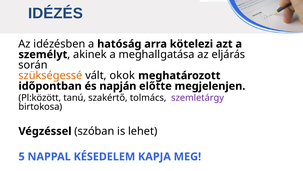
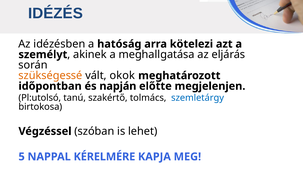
Pl:között: Pl:között -> Pl:utolsó
szemletárgy colour: purple -> blue
KÉSEDELEM: KÉSEDELEM -> KÉRELMÉRE
